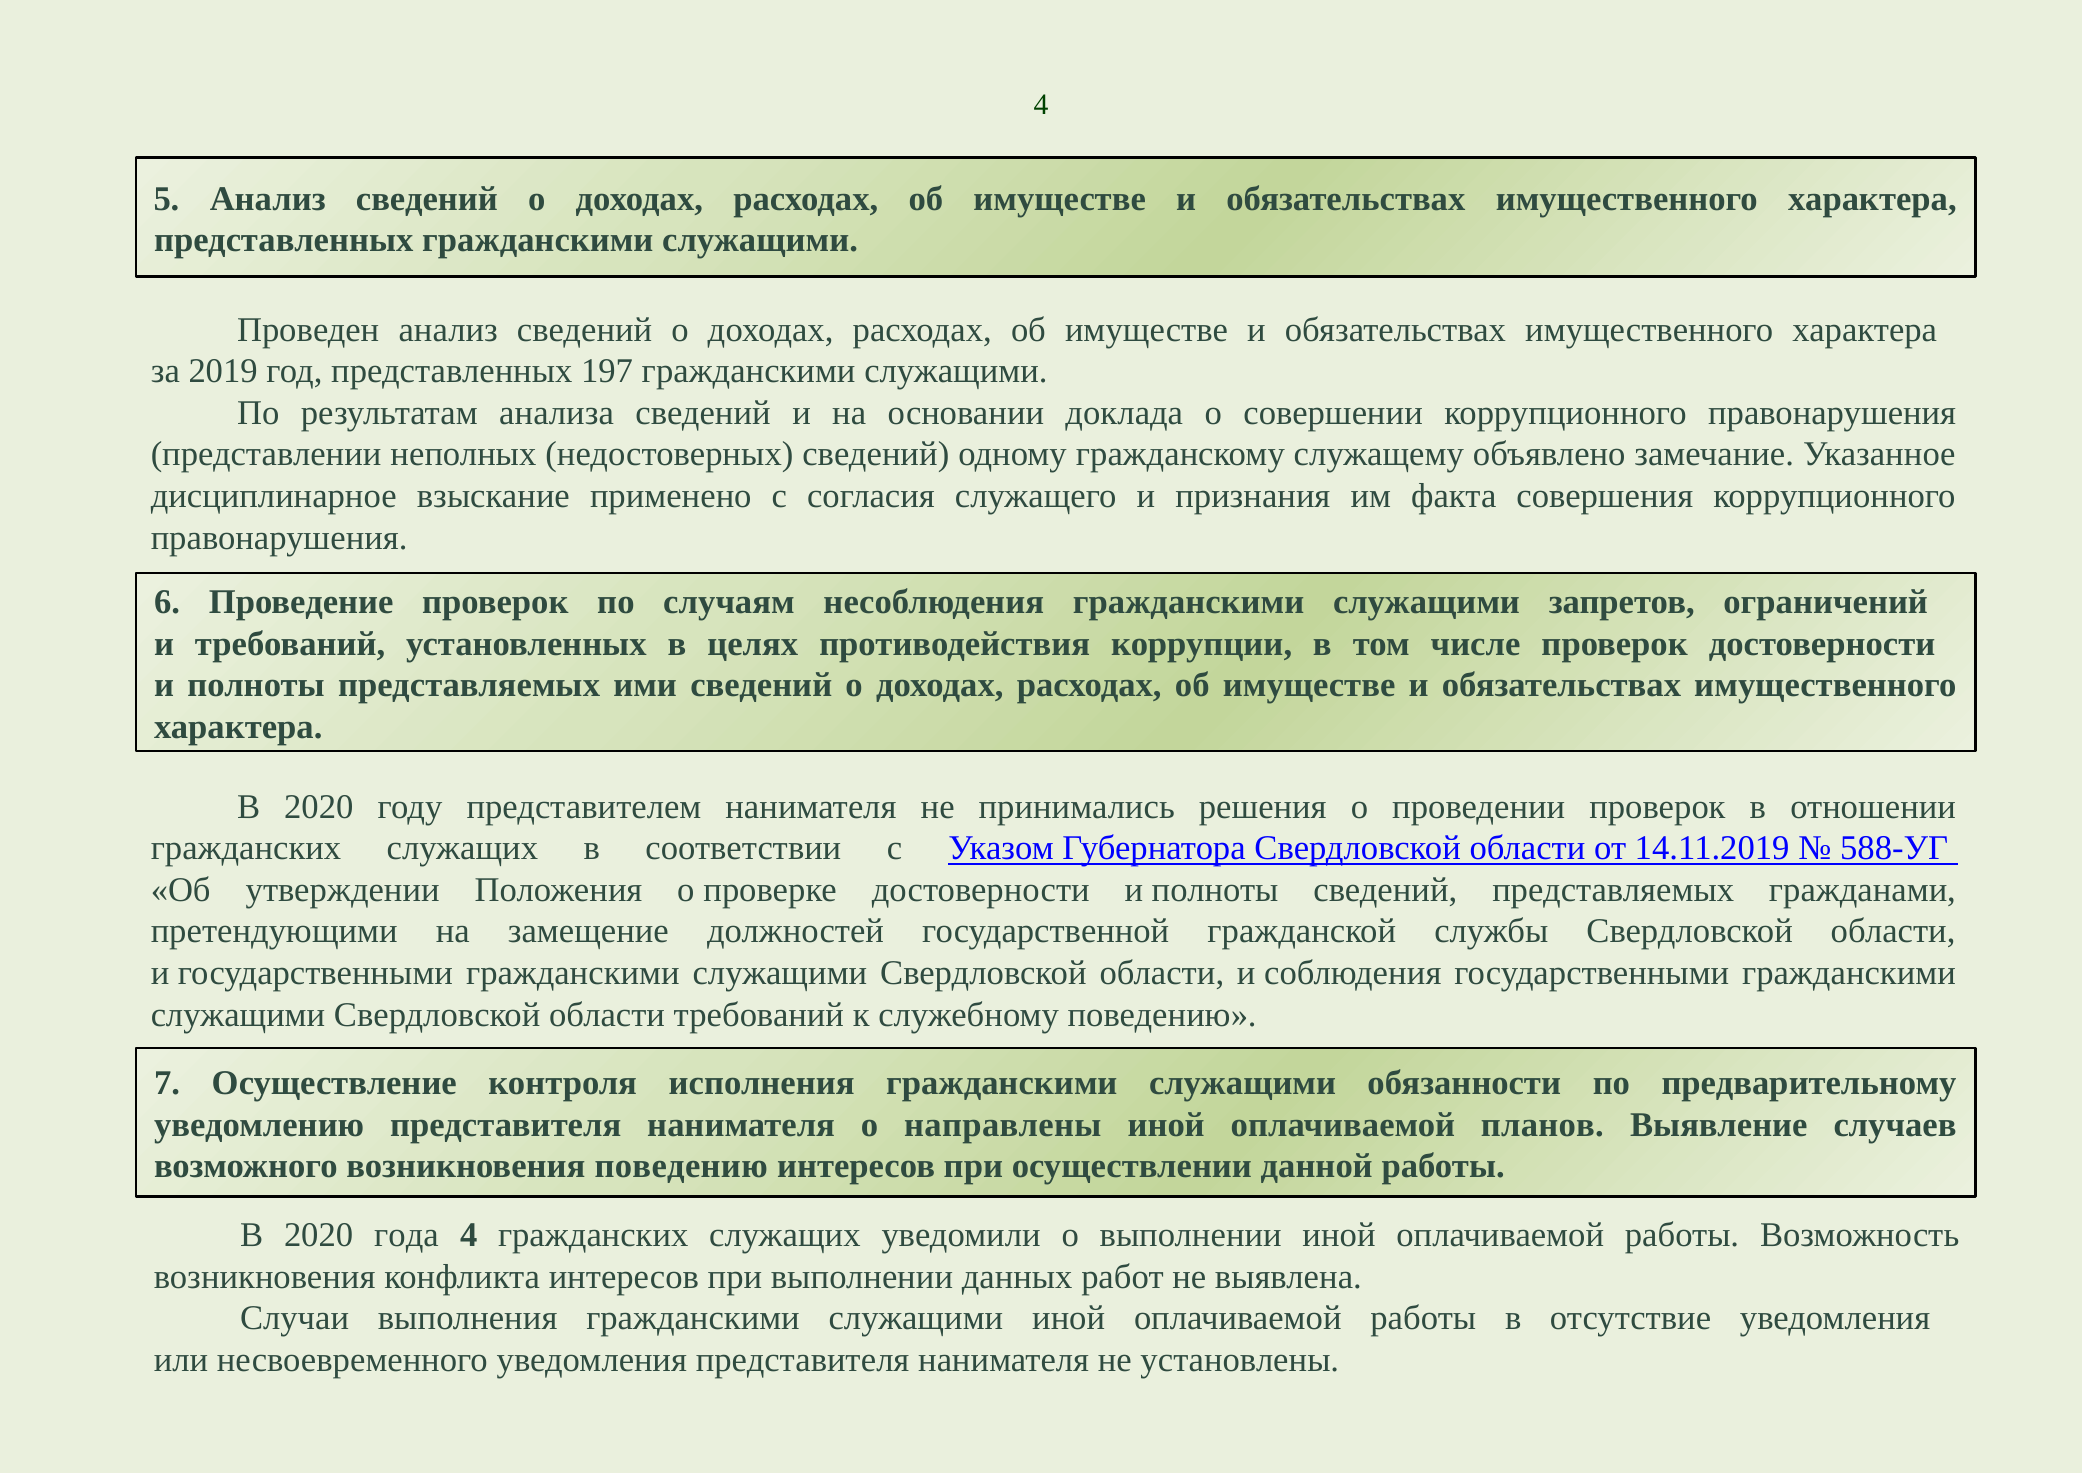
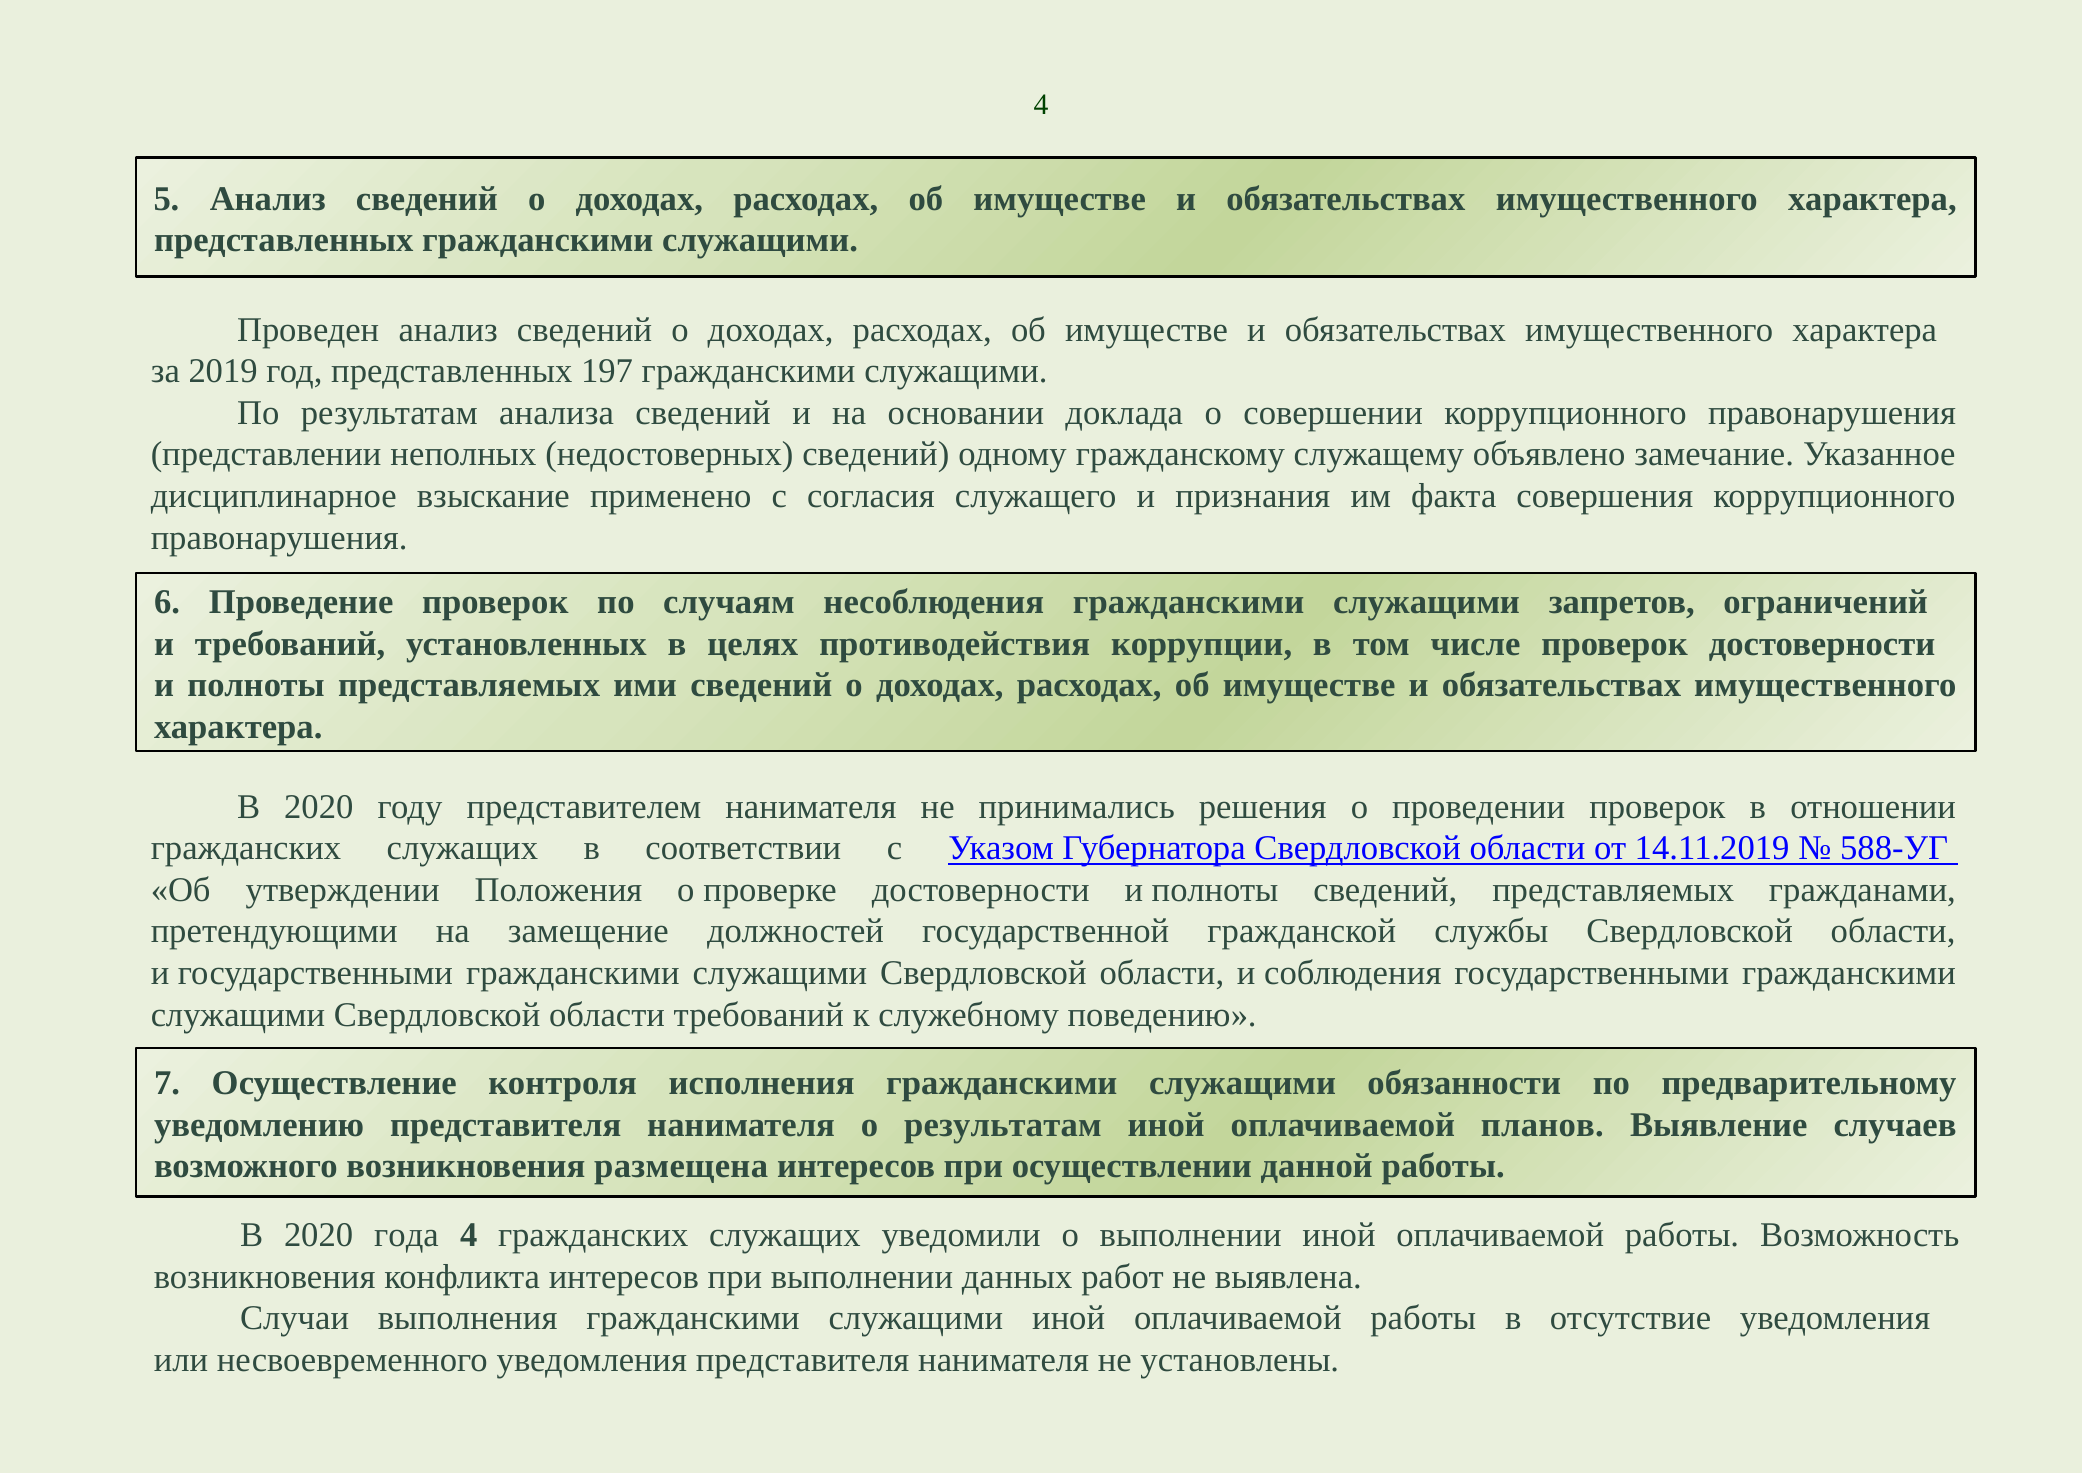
о направлены: направлены -> результатам
возникновения поведению: поведению -> размещена
